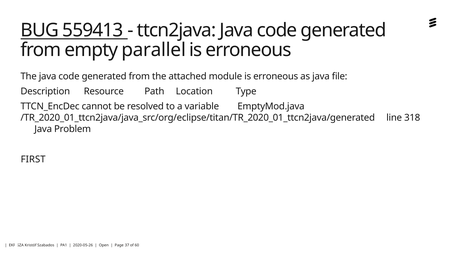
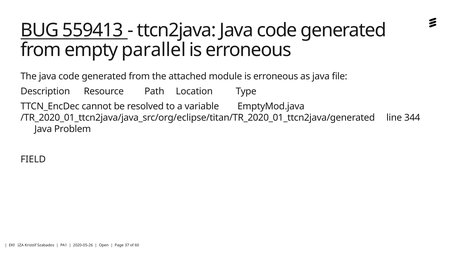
318: 318 -> 344
FIRST: FIRST -> FIELD
